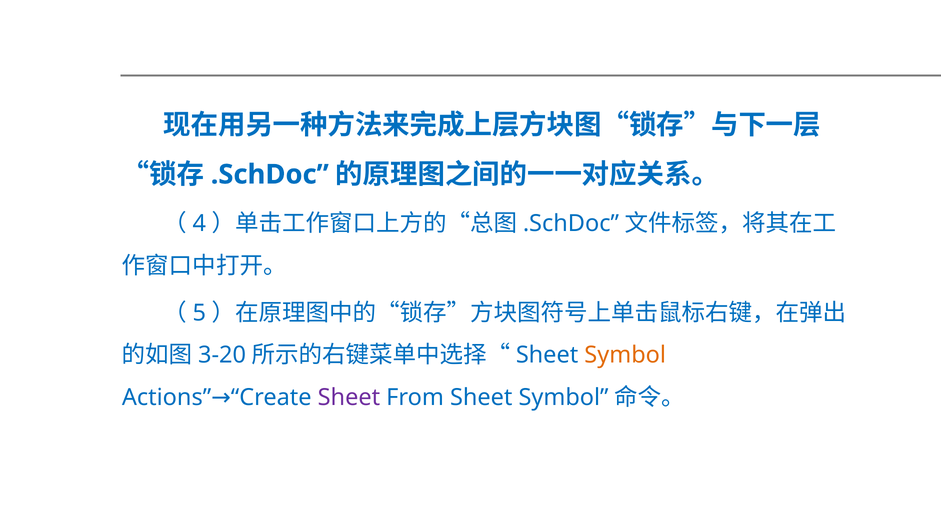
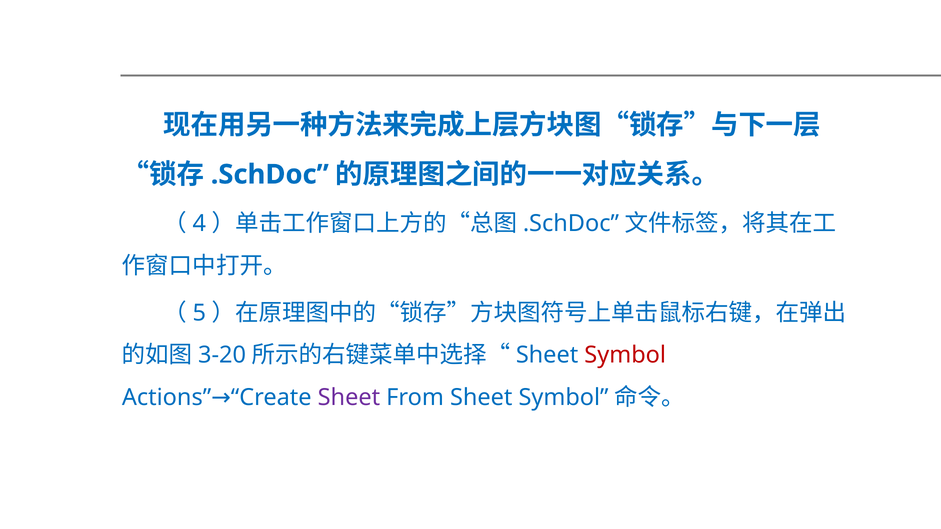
Symbol at (625, 355) colour: orange -> red
